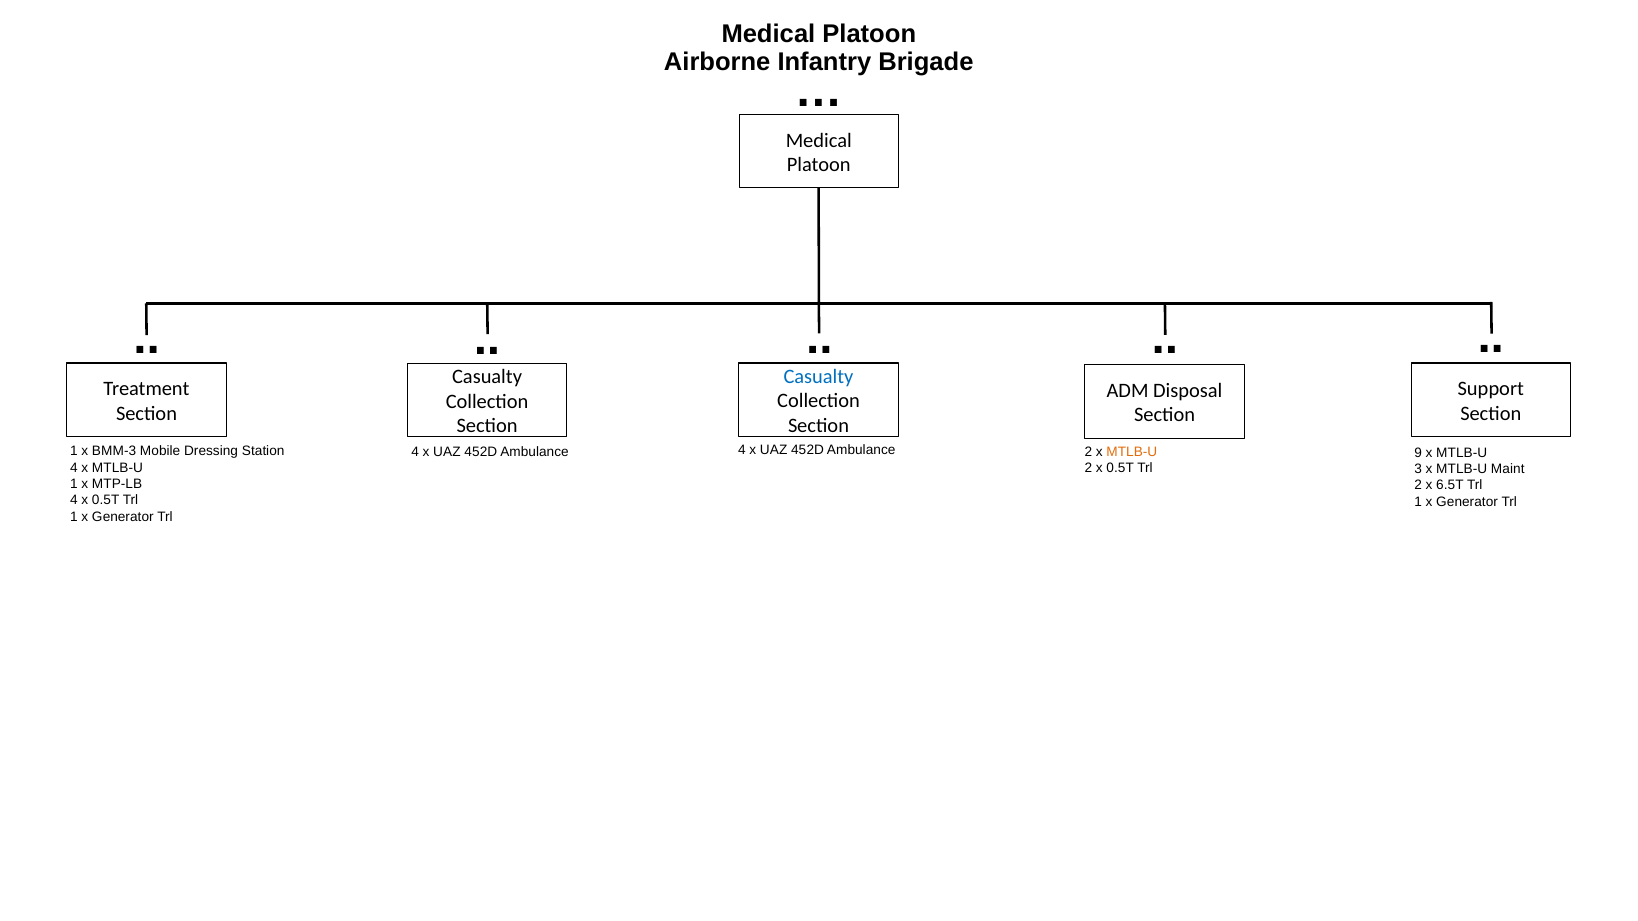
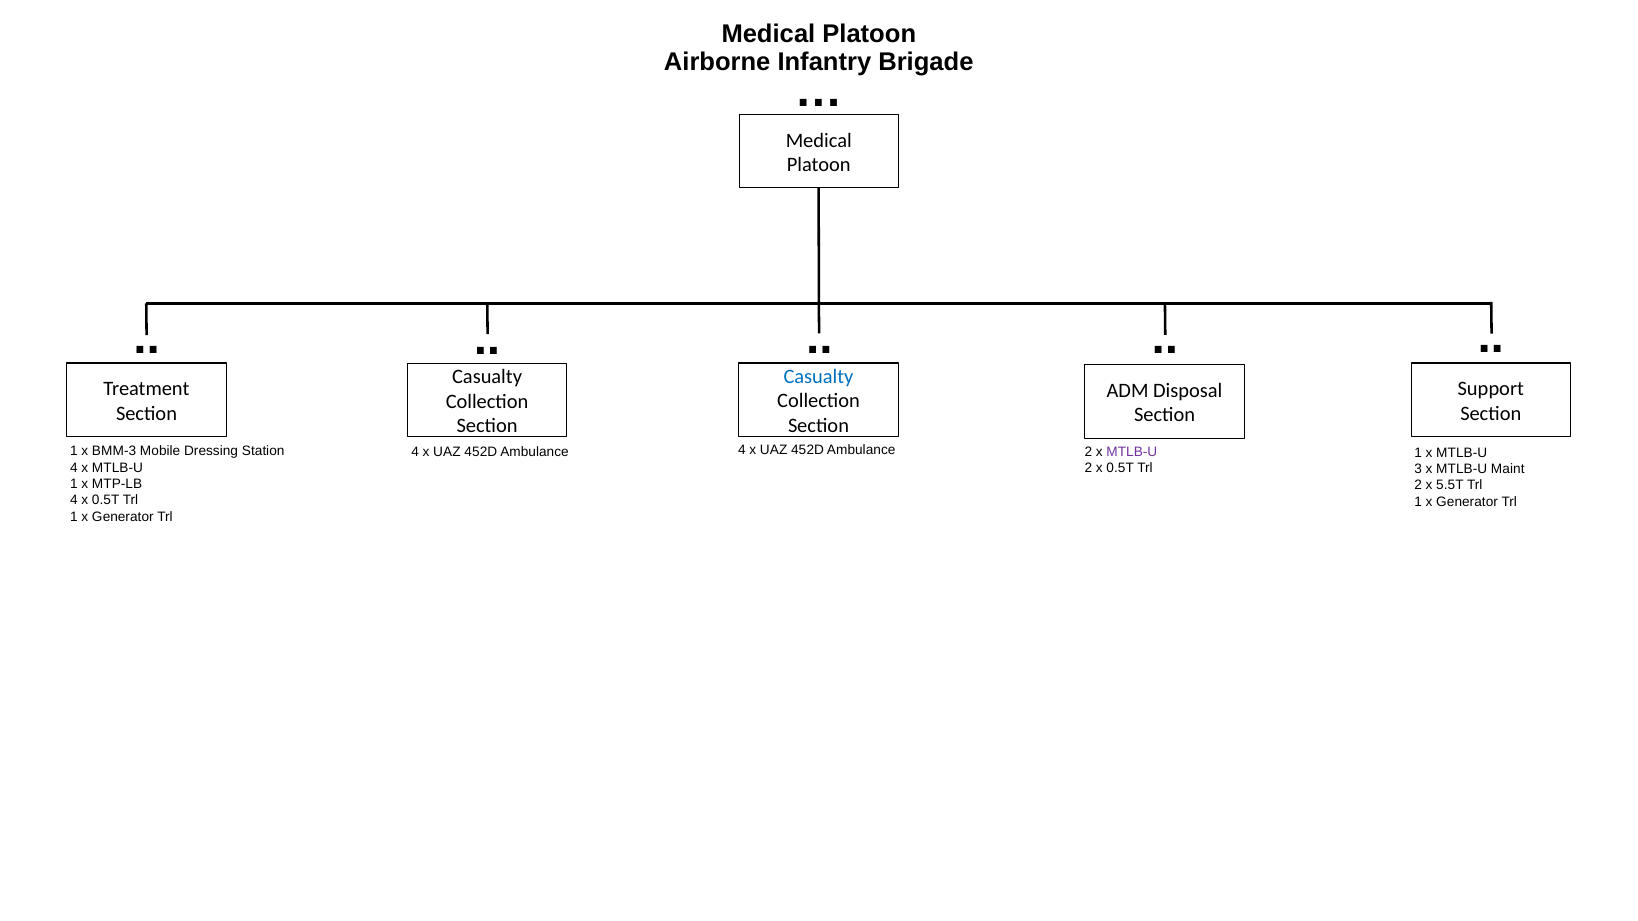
MTLB-U at (1132, 452) colour: orange -> purple
Ambulance 9: 9 -> 1
6.5T: 6.5T -> 5.5T
